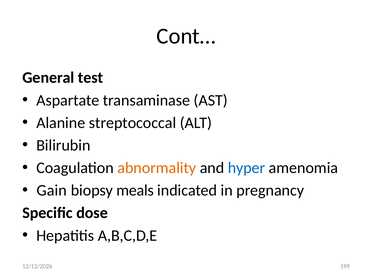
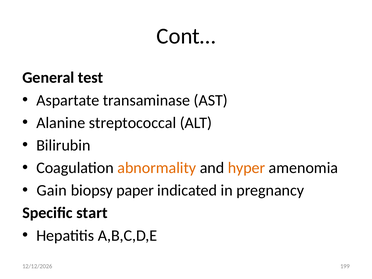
hyper colour: blue -> orange
meals: meals -> paper
dose: dose -> start
